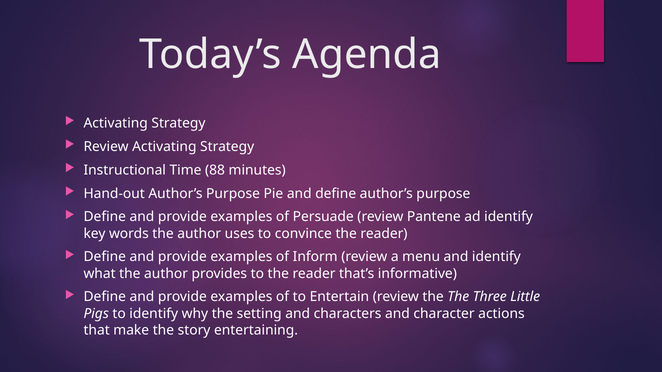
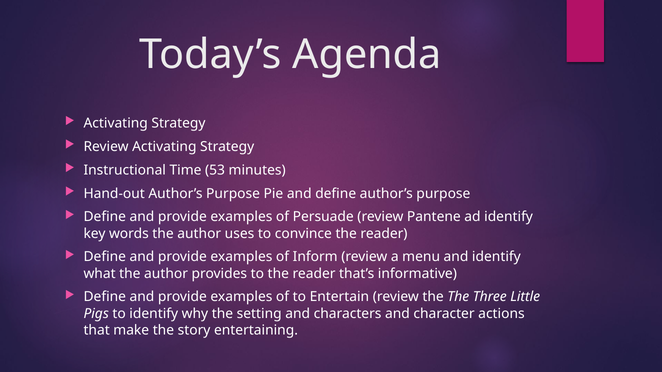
88: 88 -> 53
